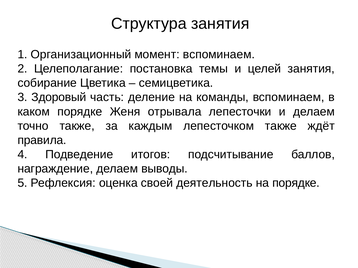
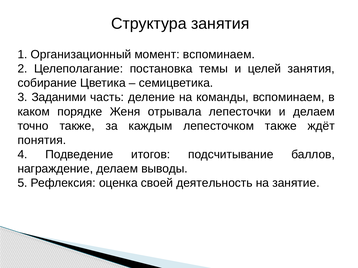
Здоровый: Здоровый -> Заданими
правила: правила -> понятия
на порядке: порядке -> занятие
